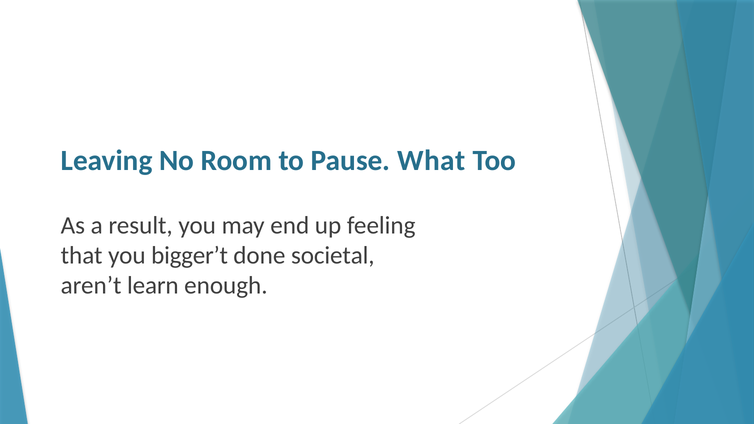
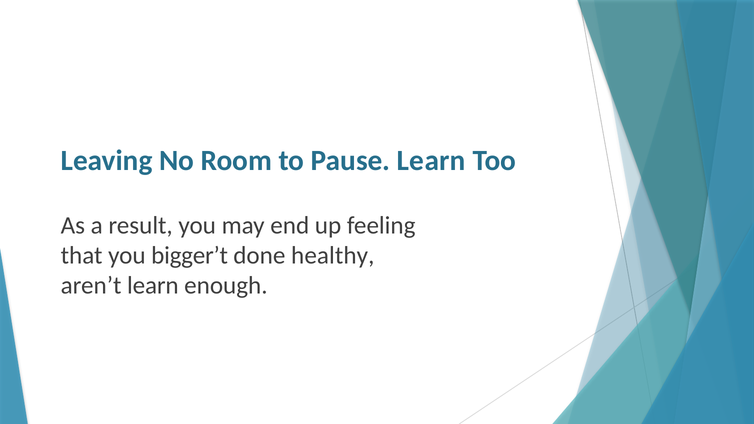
Pause What: What -> Learn
societal: societal -> healthy
